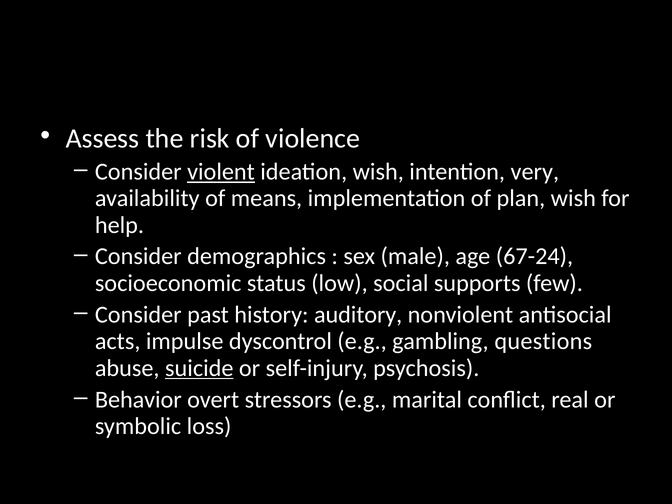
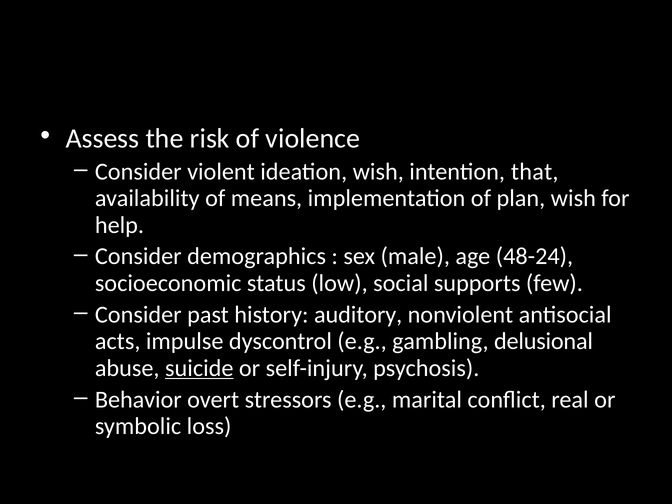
violent underline: present -> none
very: very -> that
67-24: 67-24 -> 48-24
questions: questions -> delusional
